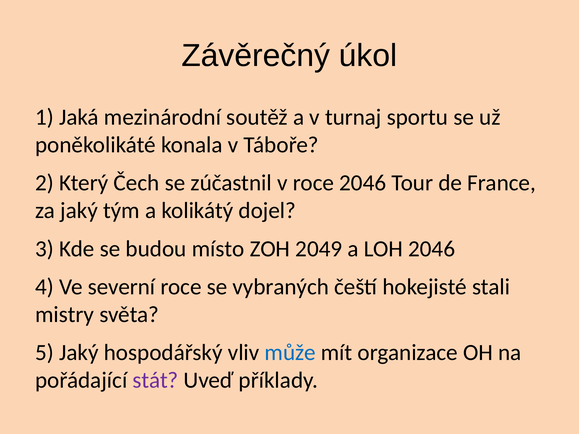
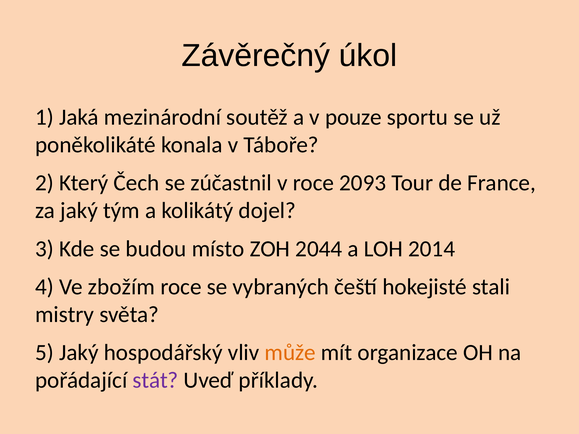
turnaj: turnaj -> pouze
roce 2046: 2046 -> 2093
2049: 2049 -> 2044
LOH 2046: 2046 -> 2014
severní: severní -> zbožím
může colour: blue -> orange
